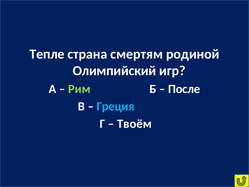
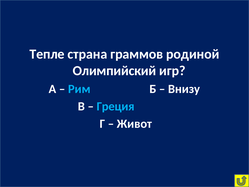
смертям: смертям -> граммов
Рим colour: light green -> light blue
После: После -> Внизу
Твоём: Твоём -> Живот
